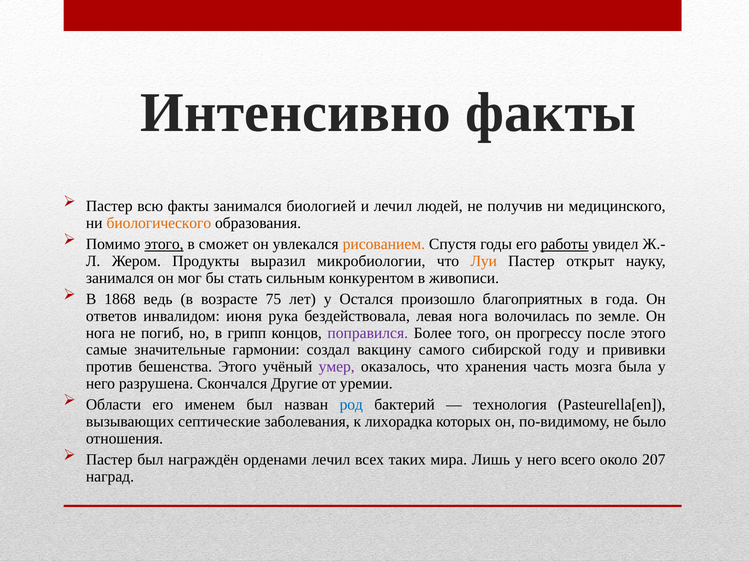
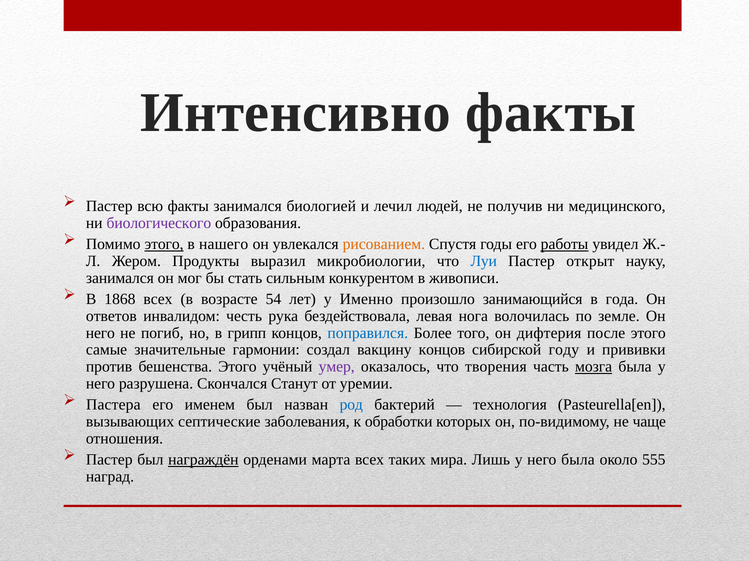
биологического colour: orange -> purple
сможет: сможет -> нашего
Луи colour: orange -> blue
1868 ведь: ведь -> всех
75: 75 -> 54
Остался: Остался -> Именно
благоприятных: благоприятных -> занимающийся
июня: июня -> честь
нога at (100, 333): нога -> него
поправился colour: purple -> blue
прогрессу: прогрессу -> дифтерия
вакцину самого: самого -> концов
хранения: хранения -> творения
мозга underline: none -> present
Другие: Другие -> Станут
Области: Области -> Пастера
лихорадка: лихорадка -> обработки
было: было -> чаще
награждён underline: none -> present
орденами лечил: лечил -> марта
него всего: всего -> была
207: 207 -> 555
